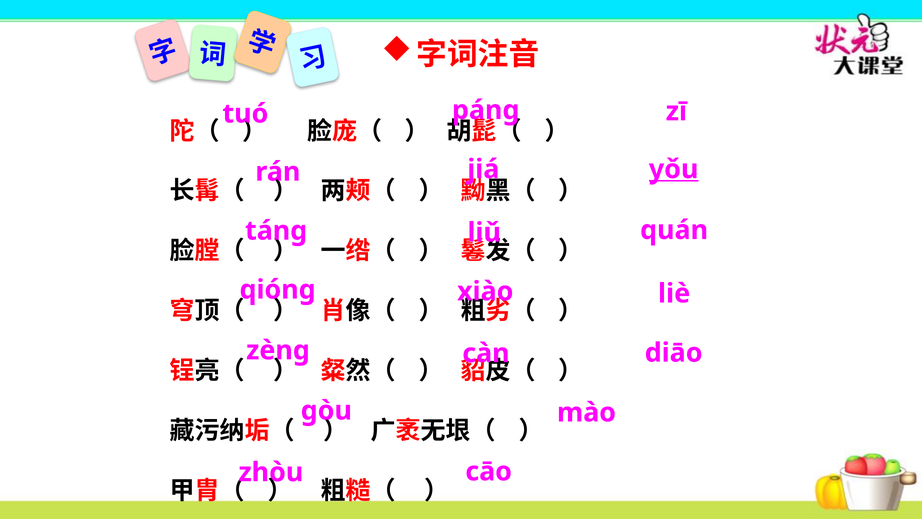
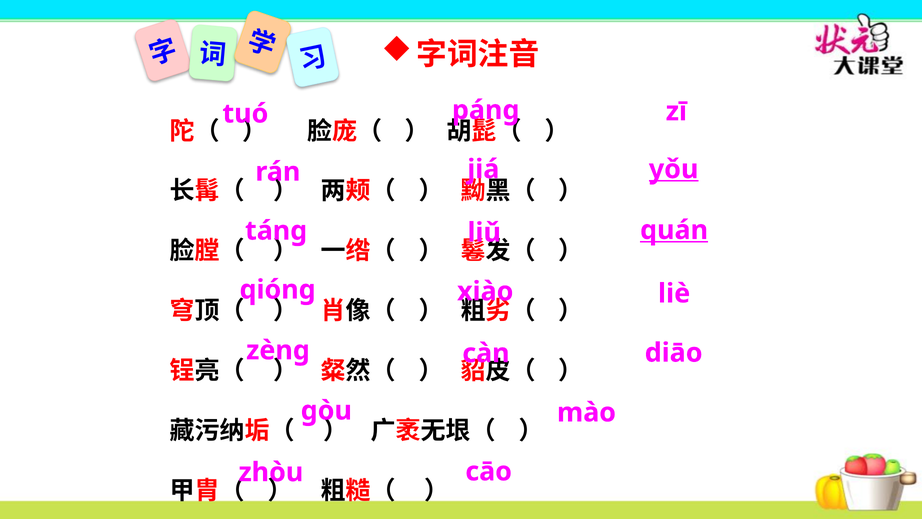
quán underline: none -> present
